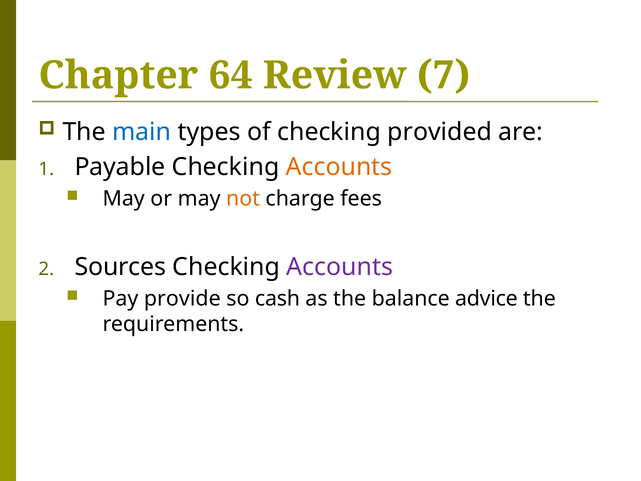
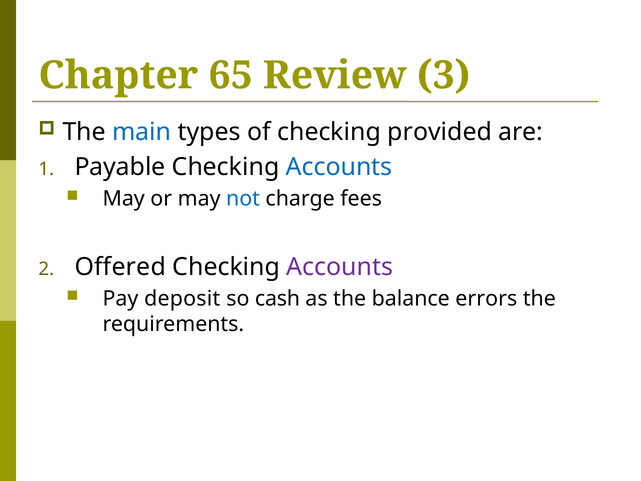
64: 64 -> 65
7: 7 -> 3
Accounts at (339, 167) colour: orange -> blue
not colour: orange -> blue
Sources: Sources -> Offered
provide: provide -> deposit
advice: advice -> errors
